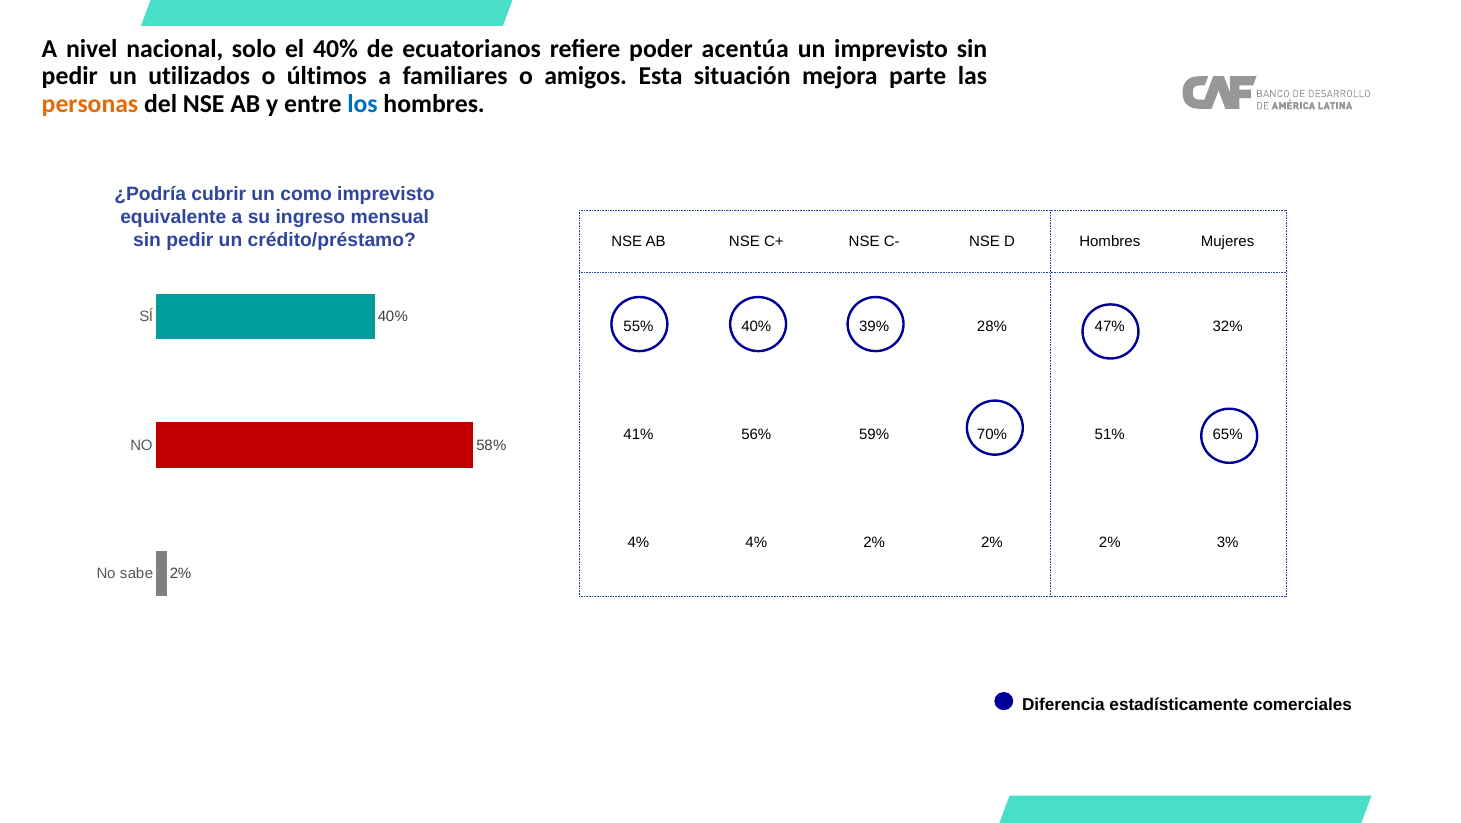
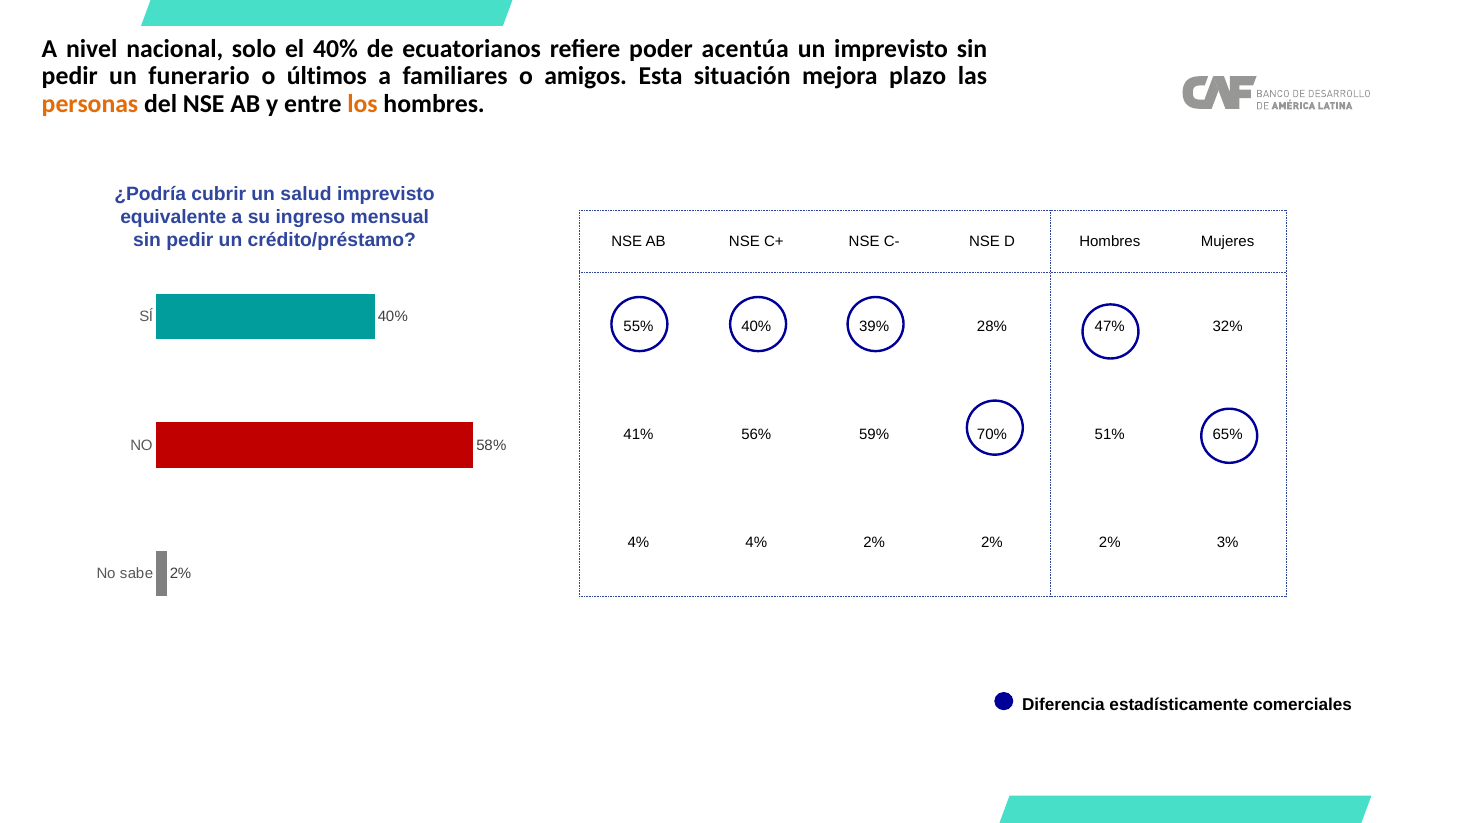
utilizados: utilizados -> funerario
parte: parte -> plazo
los colour: blue -> orange
como: como -> salud
